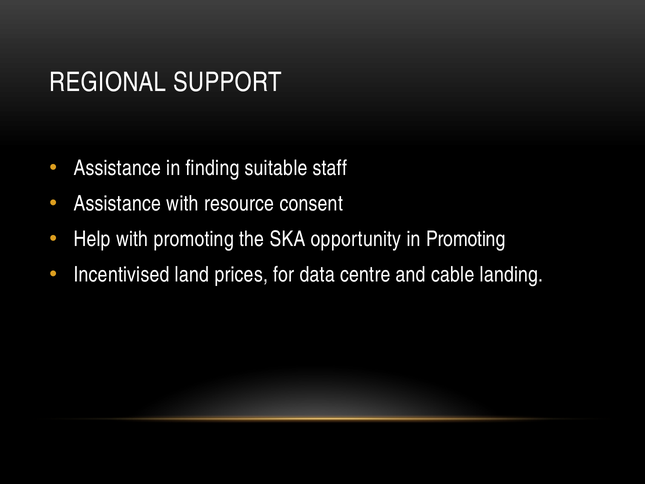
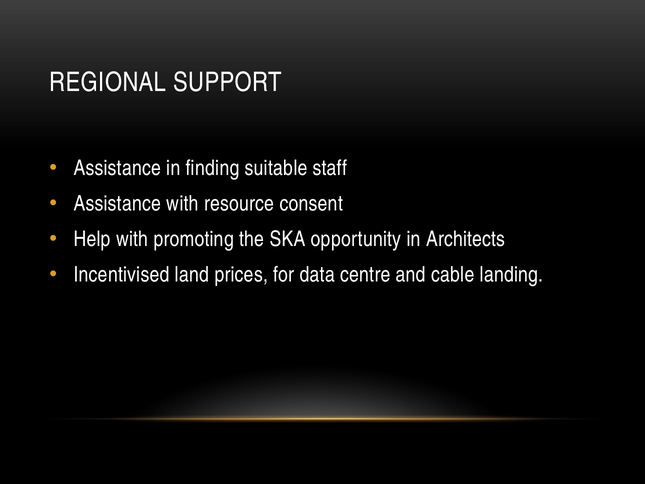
in Promoting: Promoting -> Architects
